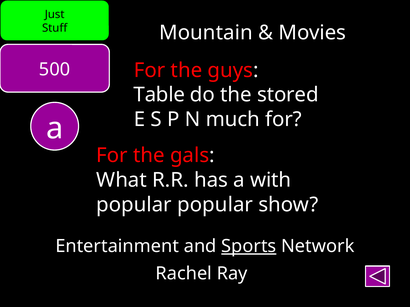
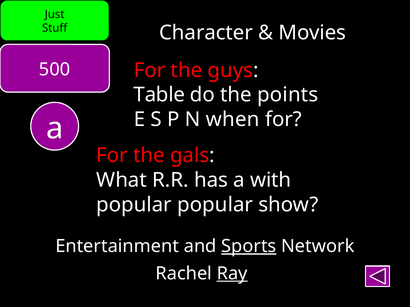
Mountain: Mountain -> Character
stored: stored -> points
much: much -> when
Ray underline: none -> present
